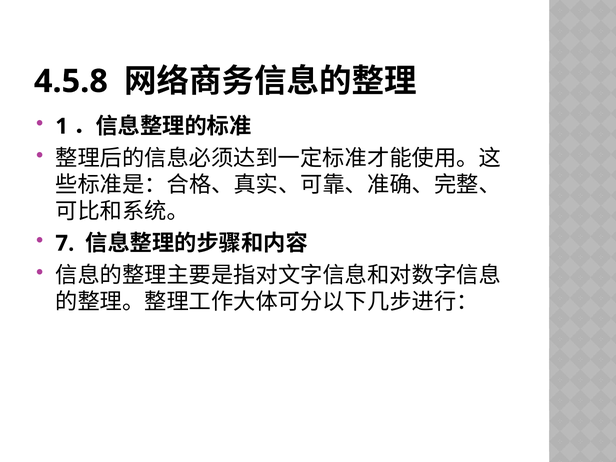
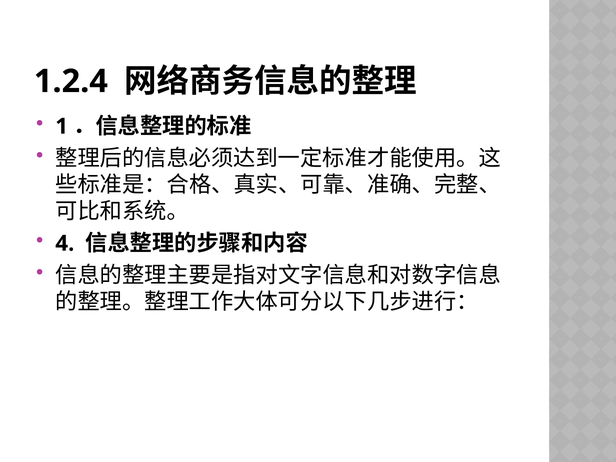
4.5.8: 4.5.8 -> 1.2.4
7: 7 -> 4
